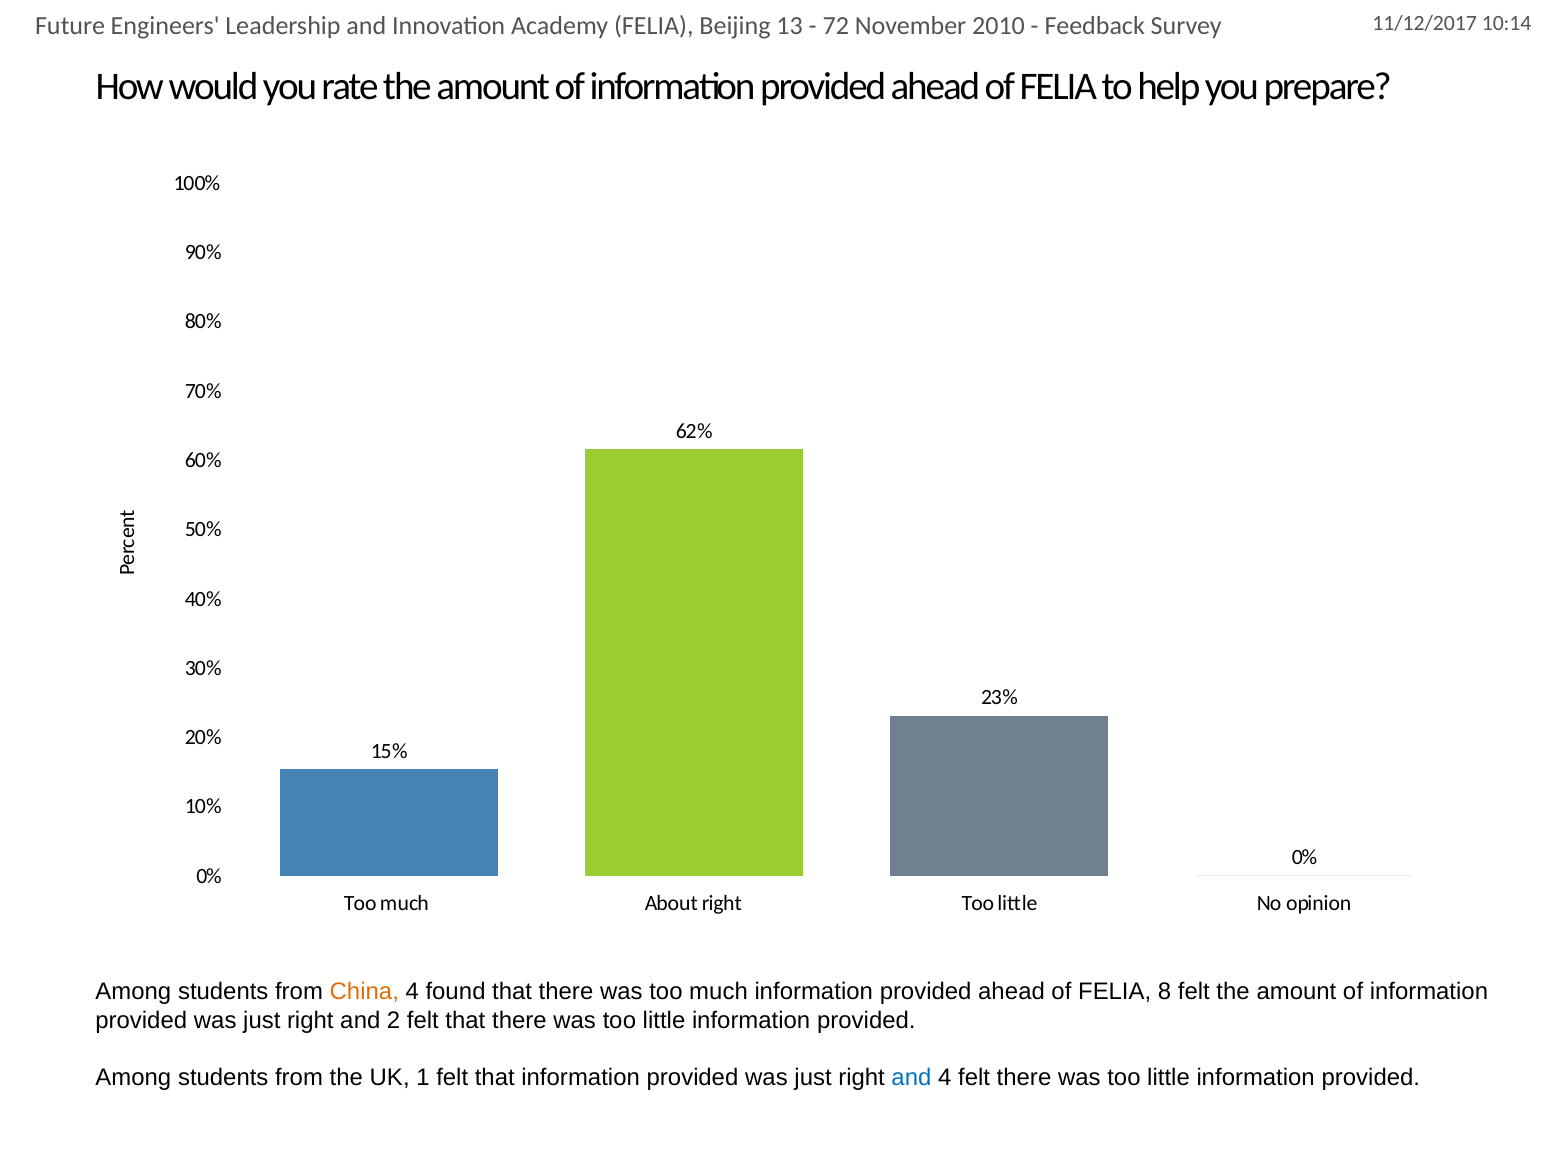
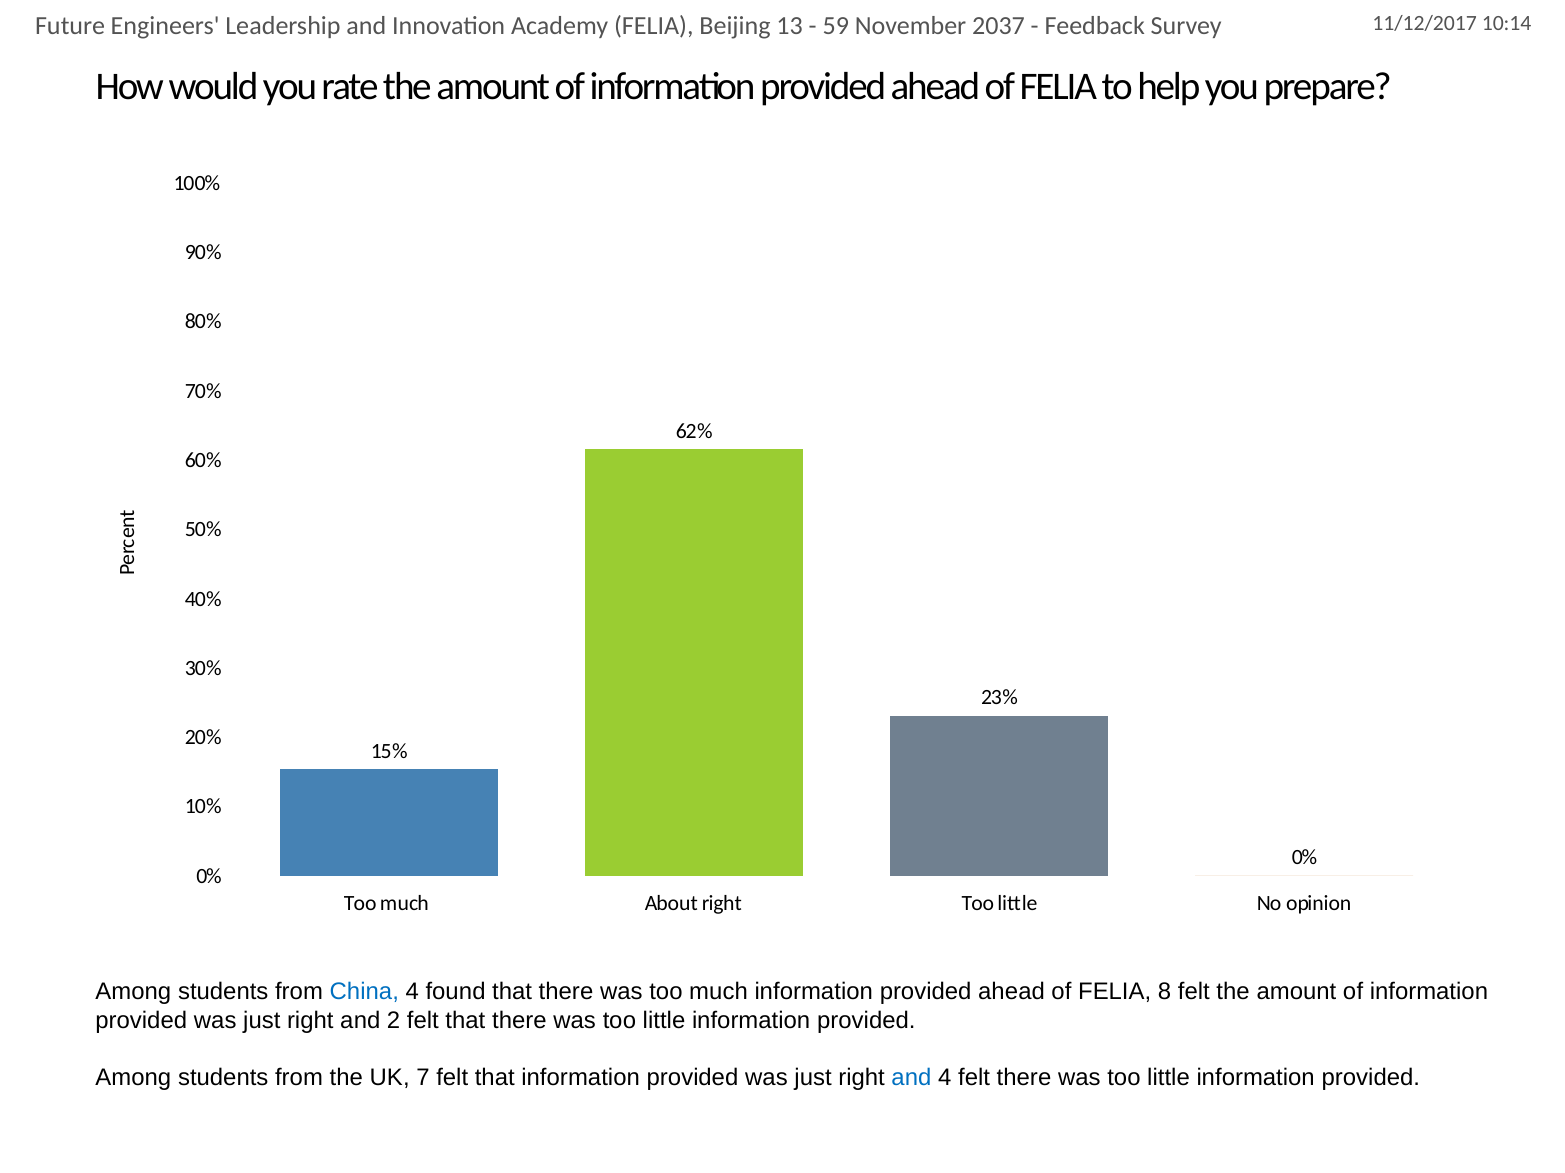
72: 72 -> 59
2010: 2010 -> 2037
China colour: orange -> blue
1: 1 -> 7
